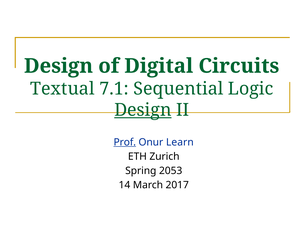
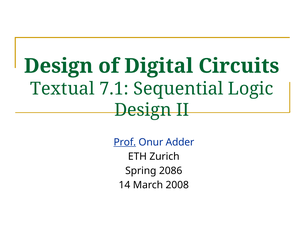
Design at (143, 110) underline: present -> none
Learn: Learn -> Adder
2053: 2053 -> 2086
2017: 2017 -> 2008
